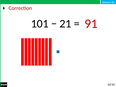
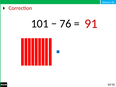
21: 21 -> 76
